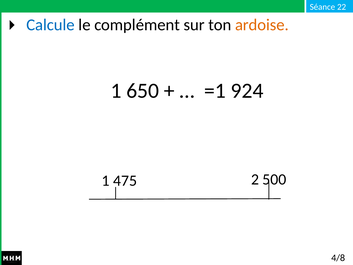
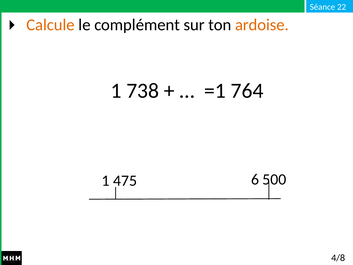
Calcule colour: blue -> orange
650: 650 -> 738
924: 924 -> 764
2: 2 -> 6
